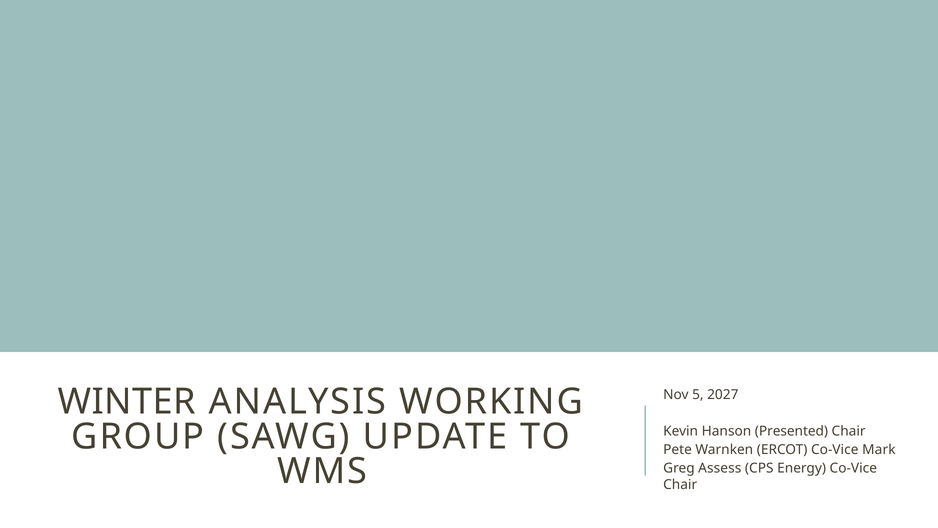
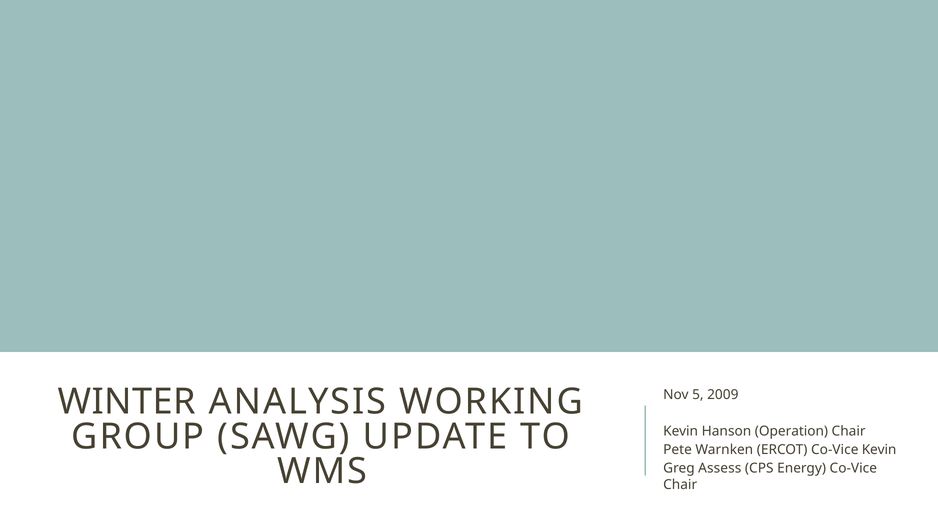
2027: 2027 -> 2009
Presented: Presented -> Operation
Co-Vice Mark: Mark -> Kevin
